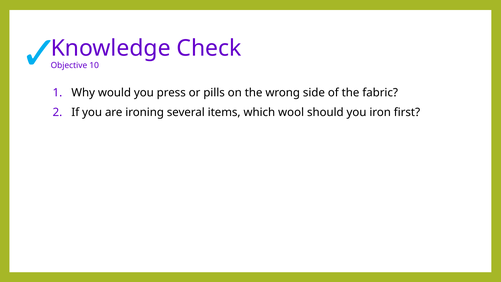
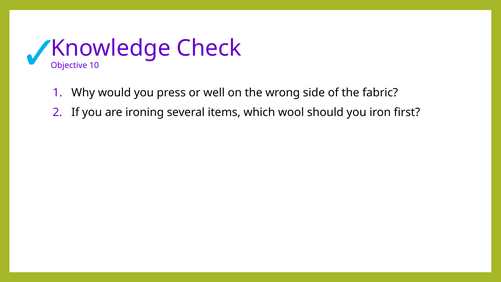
pills: pills -> well
